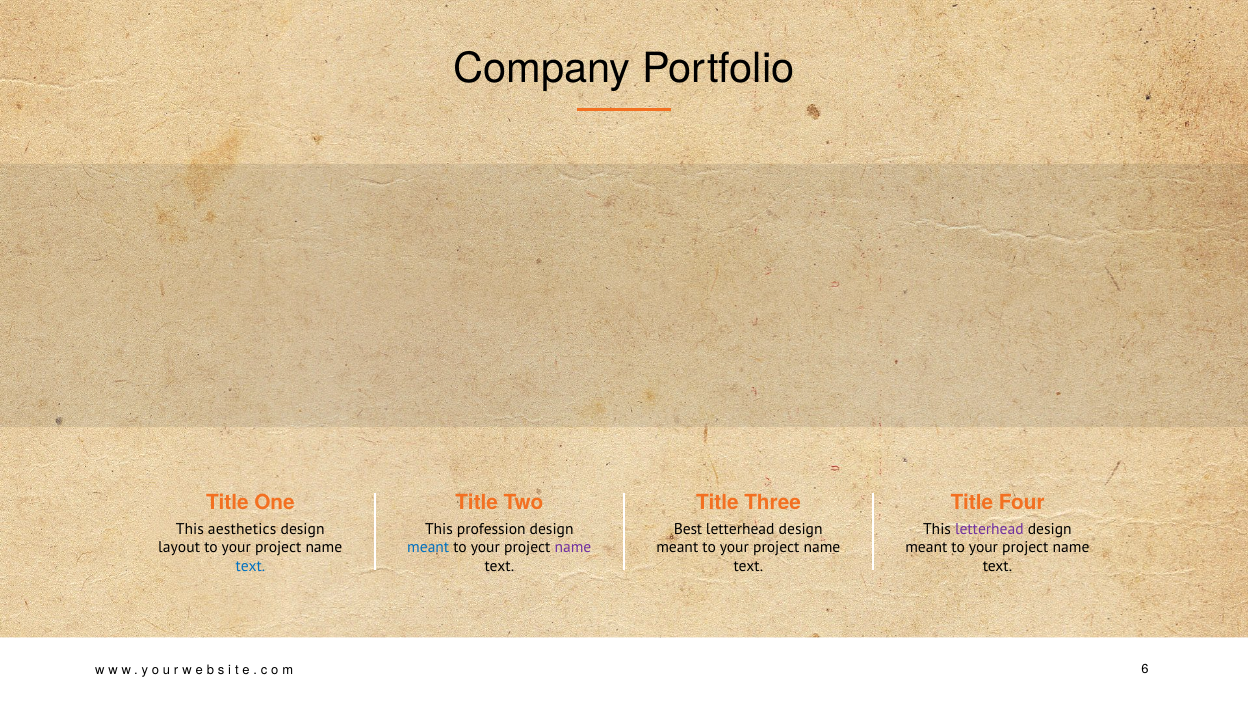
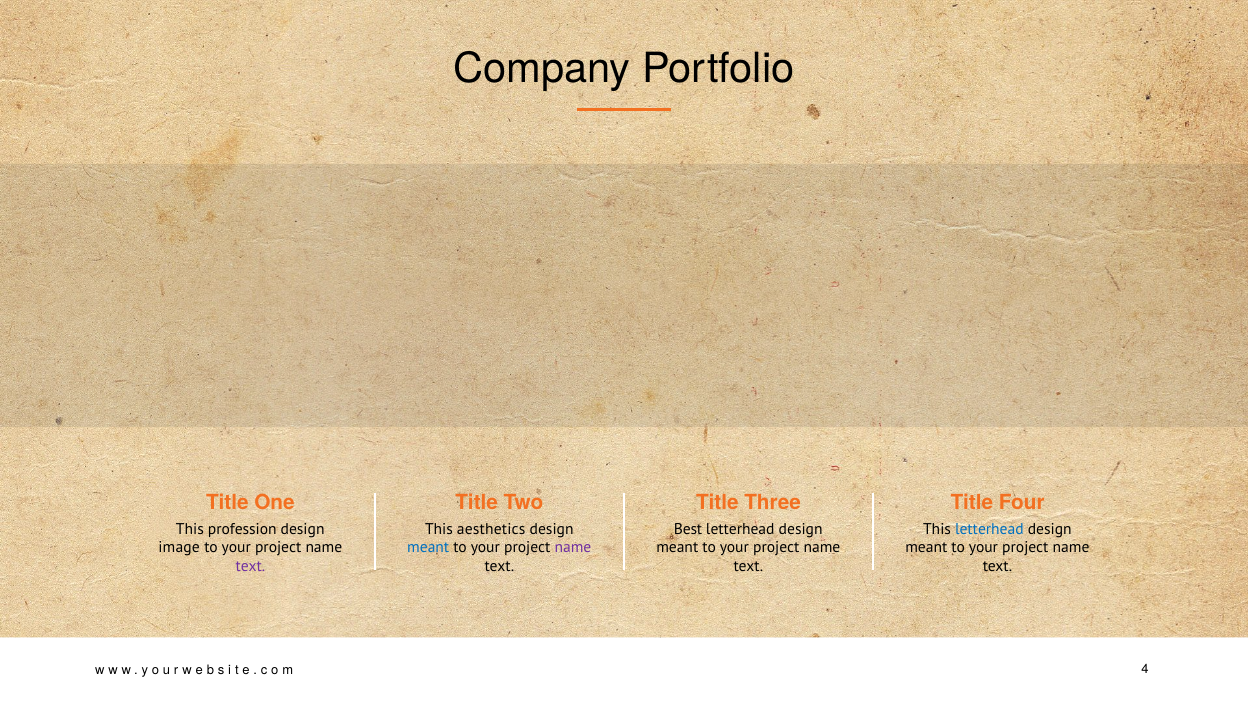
aesthetics: aesthetics -> profession
profession: profession -> aesthetics
letterhead at (989, 530) colour: purple -> blue
layout: layout -> image
text at (250, 566) colour: blue -> purple
6: 6 -> 4
